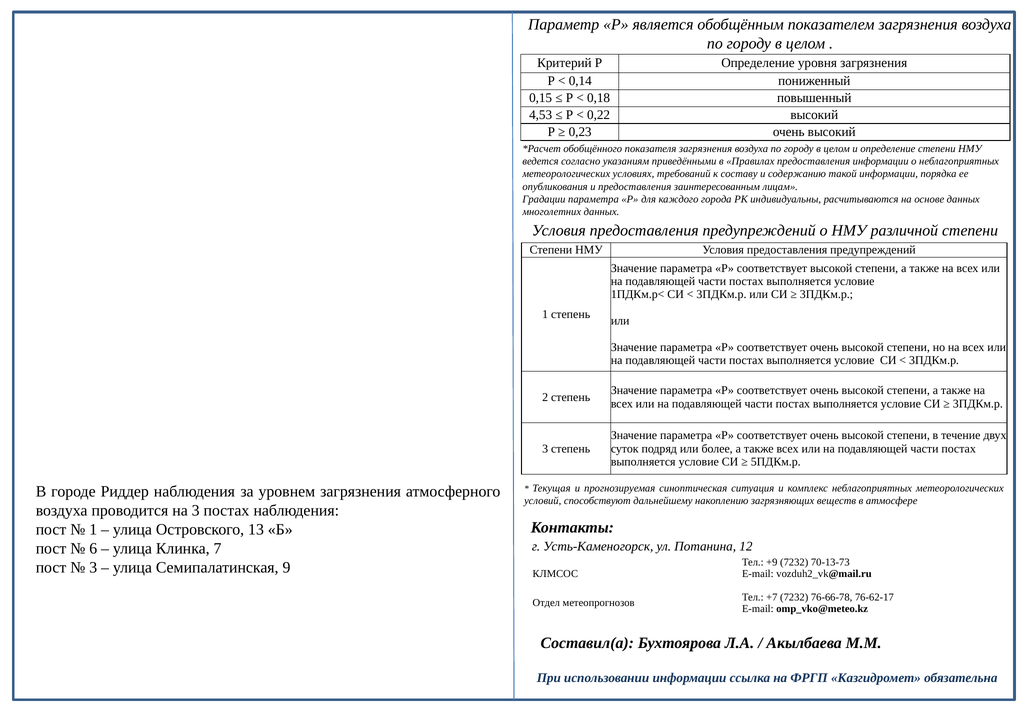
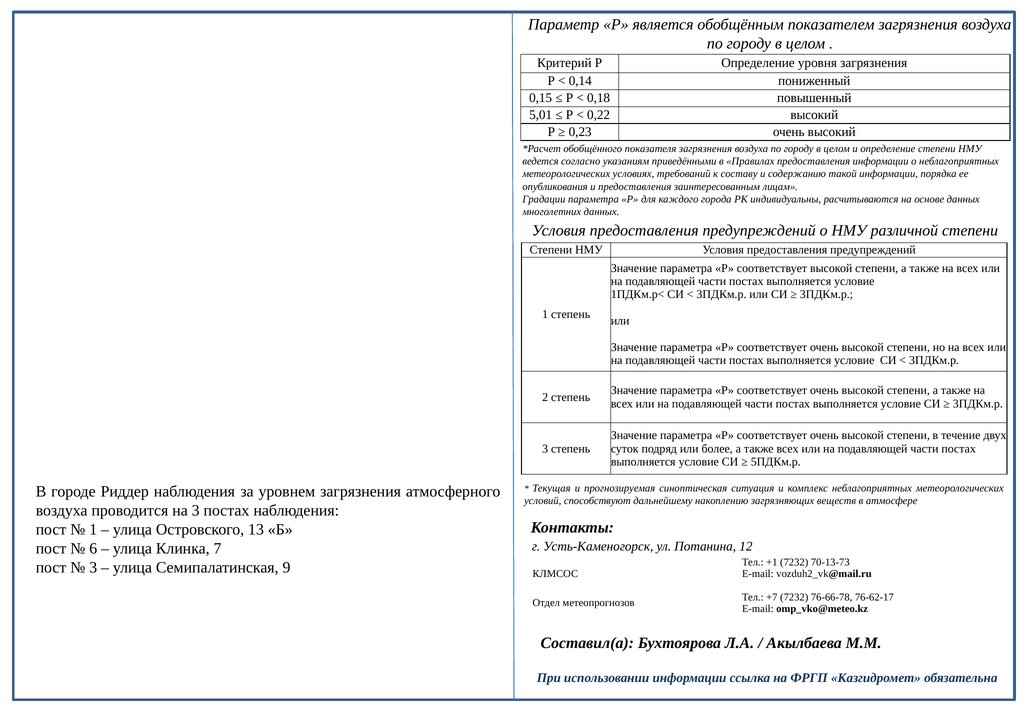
4,53: 4,53 -> 5,01
+9: +9 -> +1
